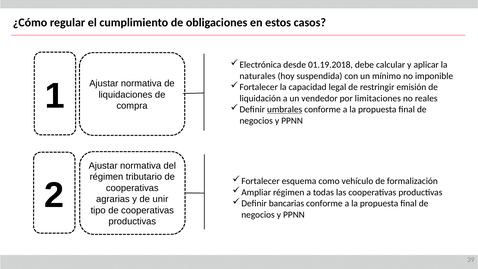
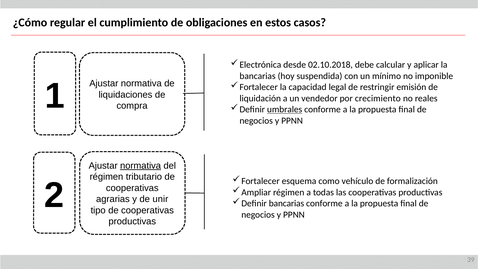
01.19.2018: 01.19.2018 -> 02.10.2018
naturales at (258, 76): naturales -> bancarias
limitaciones: limitaciones -> crecimiento
normativa at (141, 166) underline: none -> present
